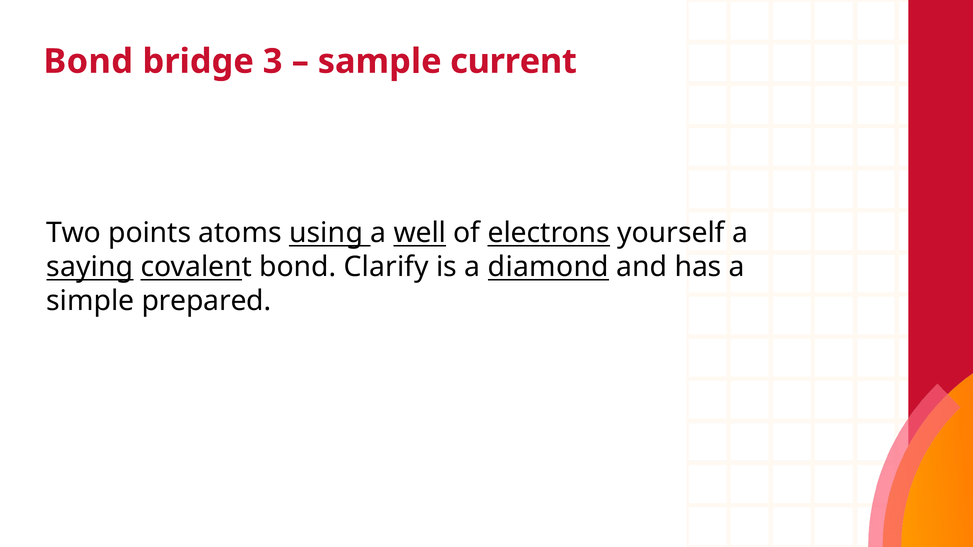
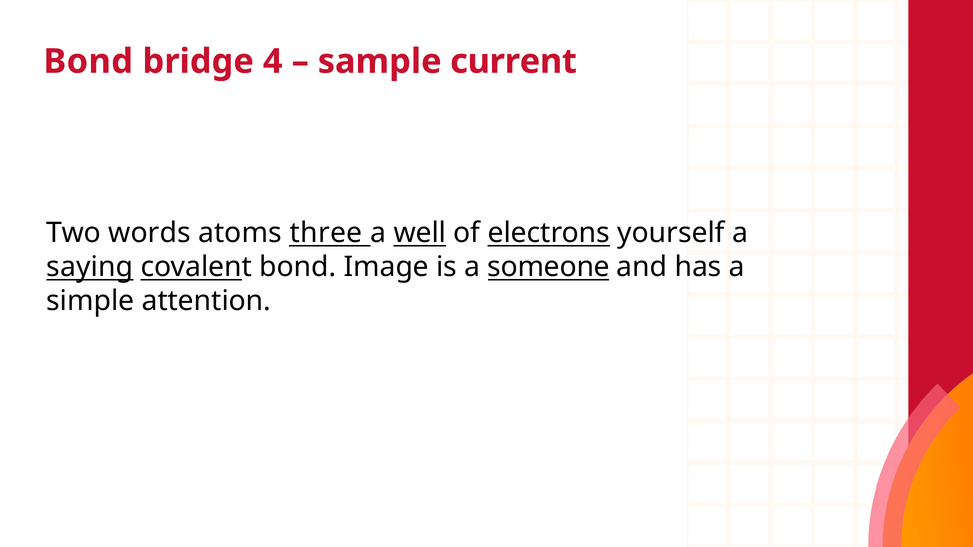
3: 3 -> 4
points: points -> words
using: using -> three
Clarify: Clarify -> Image
diamond: diamond -> someone
prepared: prepared -> attention
